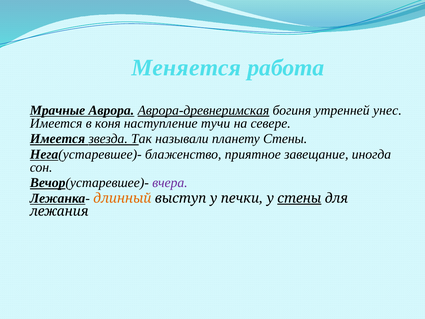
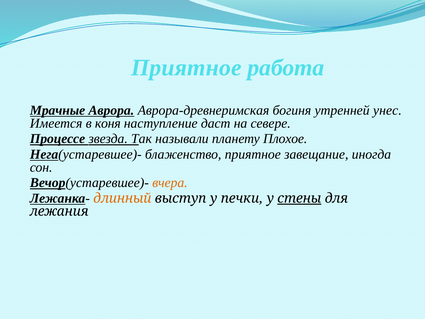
Меняется at (186, 68): Меняется -> Приятное
Аврора-древнеримская underline: present -> none
тучи: тучи -> даст
Имеется at (57, 139): Имеется -> Процессе
планету Стены: Стены -> Плохое
вчера colour: purple -> orange
